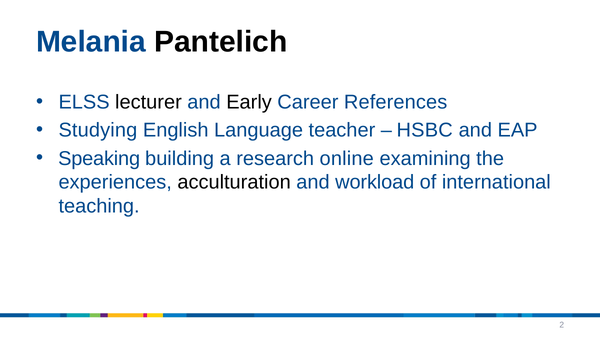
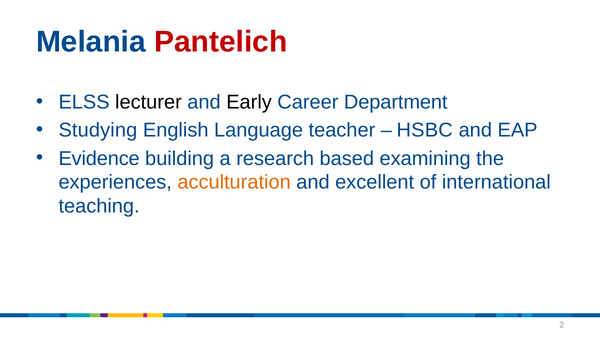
Pantelich colour: black -> red
References: References -> Department
Speaking: Speaking -> Evidence
online: online -> based
acculturation colour: black -> orange
workload: workload -> excellent
